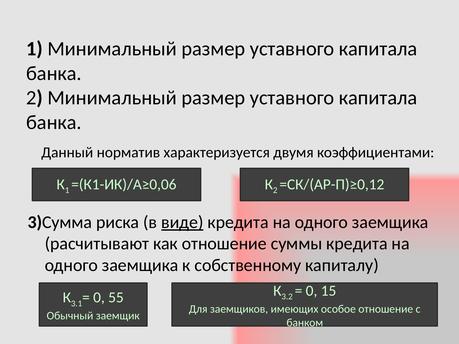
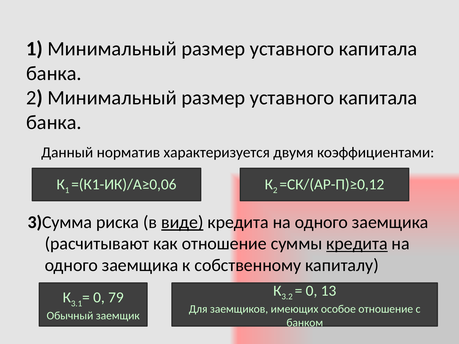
кредита at (357, 244) underline: none -> present
15: 15 -> 13
55: 55 -> 79
